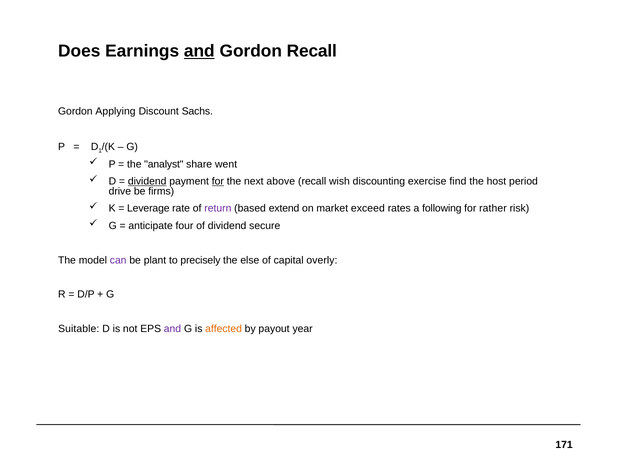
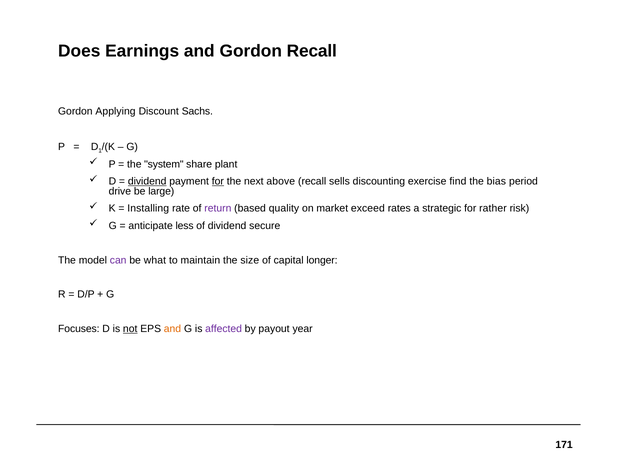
and at (199, 51) underline: present -> none
analyst: analyst -> system
went: went -> plant
wish: wish -> sells
host: host -> bias
firms: firms -> large
Leverage: Leverage -> Installing
extend: extend -> quality
following: following -> strategic
four: four -> less
plant: plant -> what
precisely: precisely -> maintain
else: else -> size
overly: overly -> longer
Suitable: Suitable -> Focuses
not underline: none -> present
and at (172, 329) colour: purple -> orange
affected colour: orange -> purple
